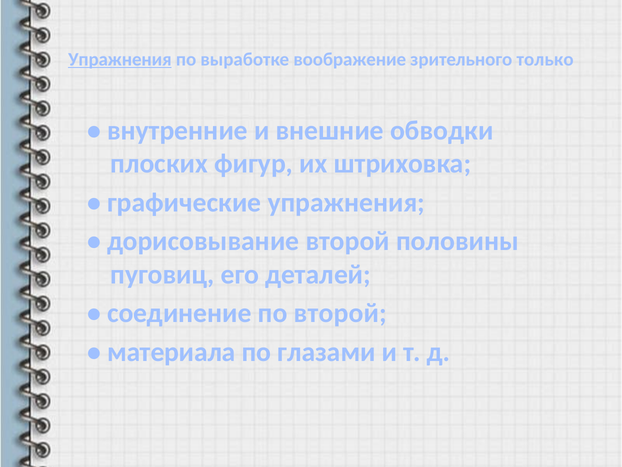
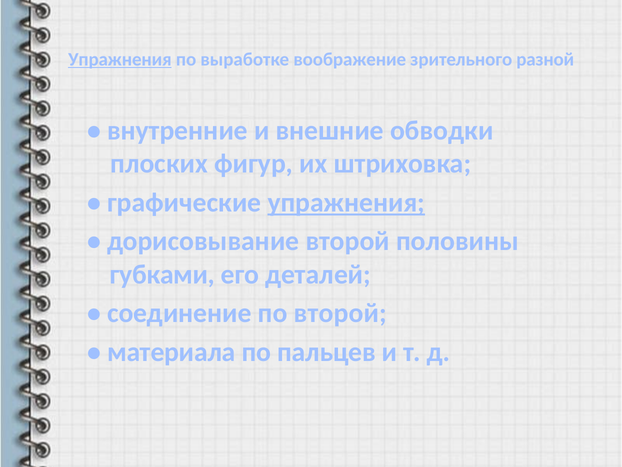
только: только -> разной
упражнения at (346, 202) underline: none -> present
пуговиц: пуговиц -> губками
глазами: глазами -> пальцев
